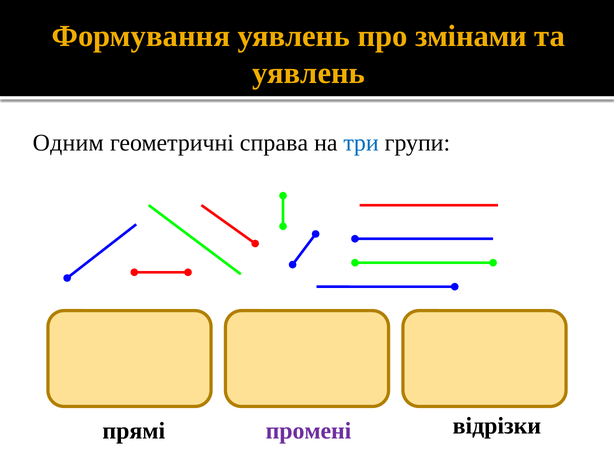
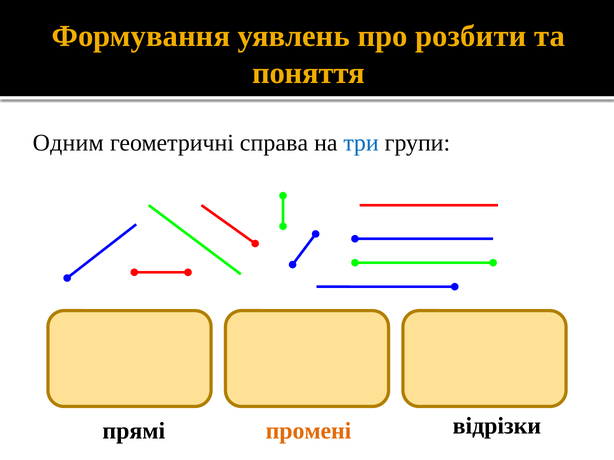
змінами: змінами -> розбити
уявлень at (308, 73): уявлень -> поняття
промені colour: purple -> orange
